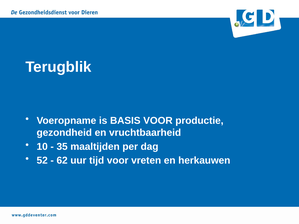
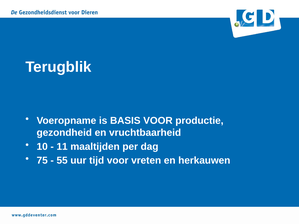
35: 35 -> 11
52: 52 -> 75
62: 62 -> 55
